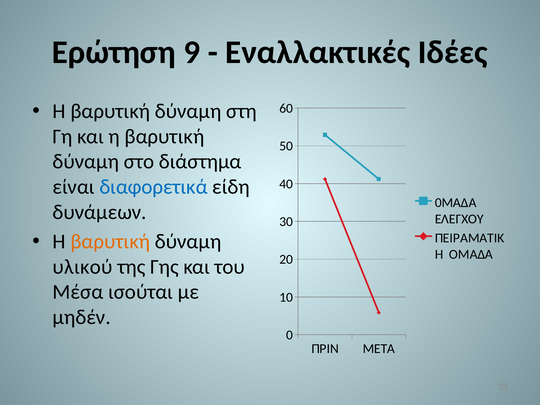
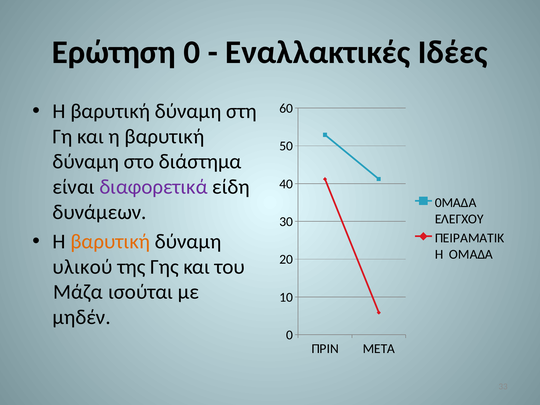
Ερώτηση 9: 9 -> 0
διαφορετικά colour: blue -> purple
Μέσα: Μέσα -> Μάζα
